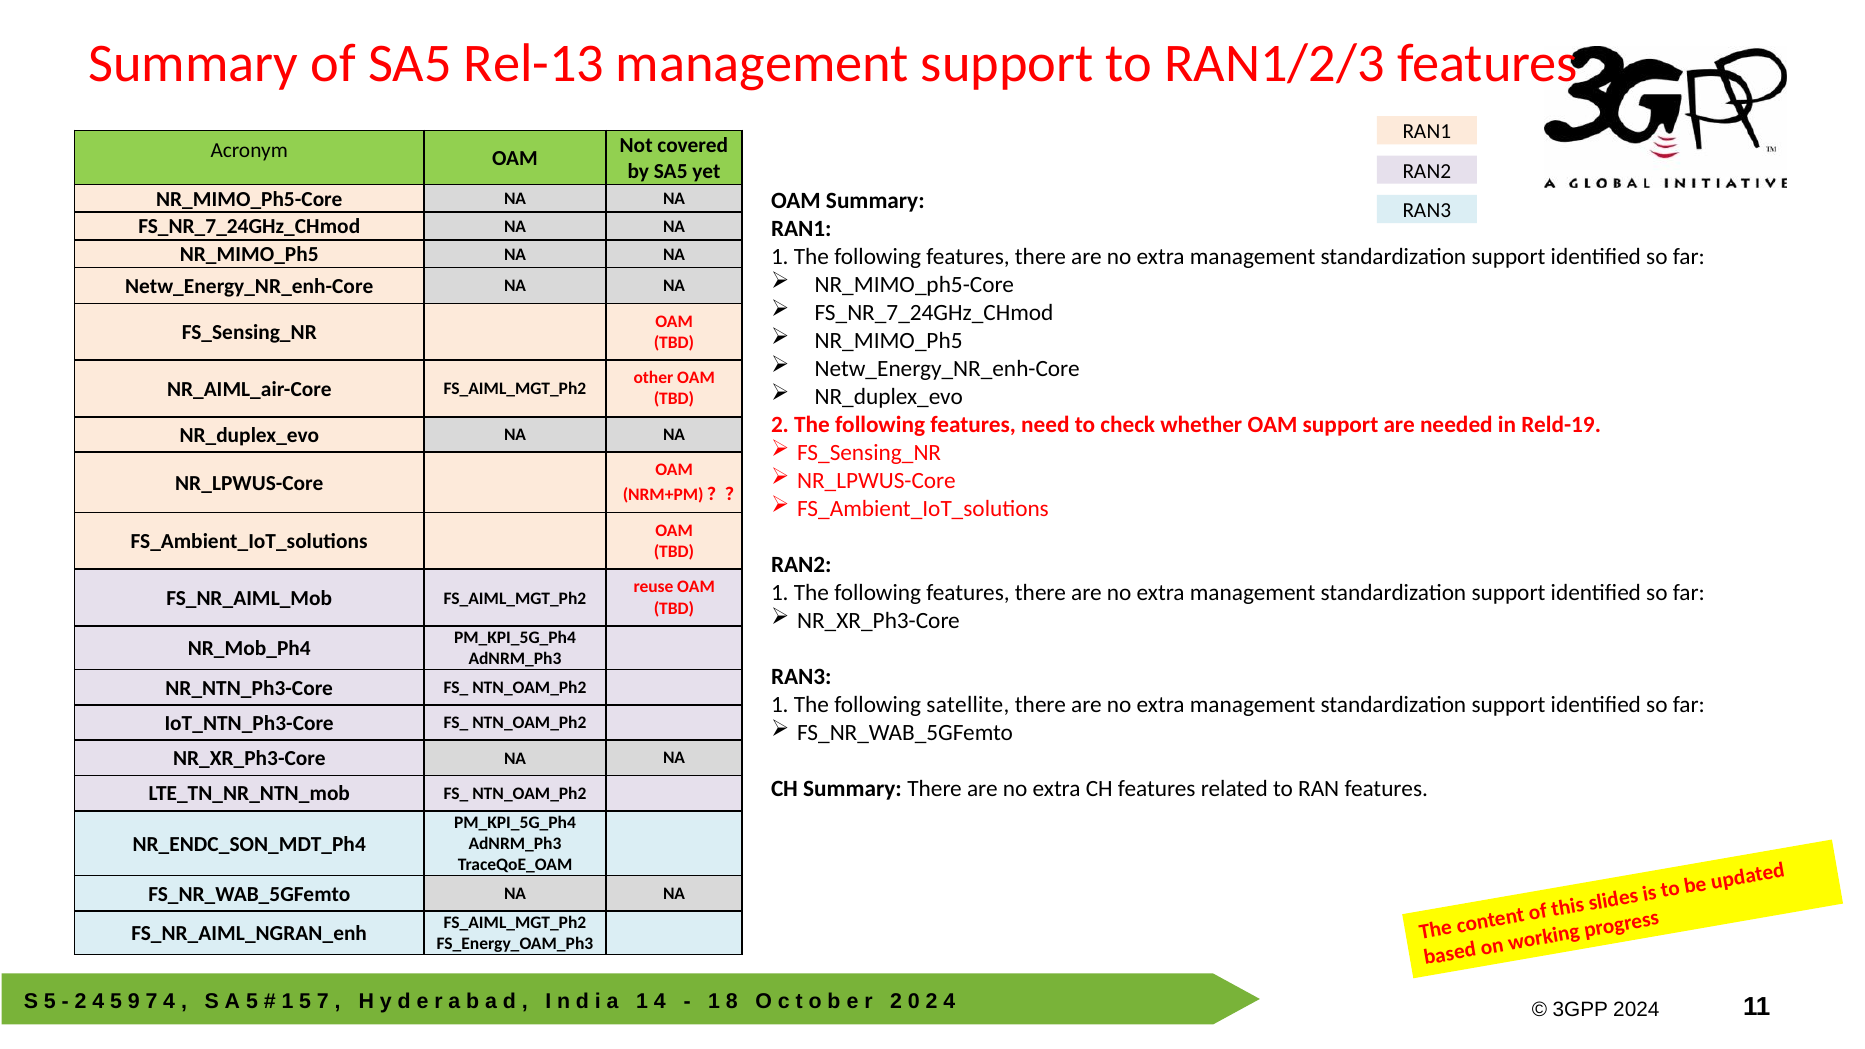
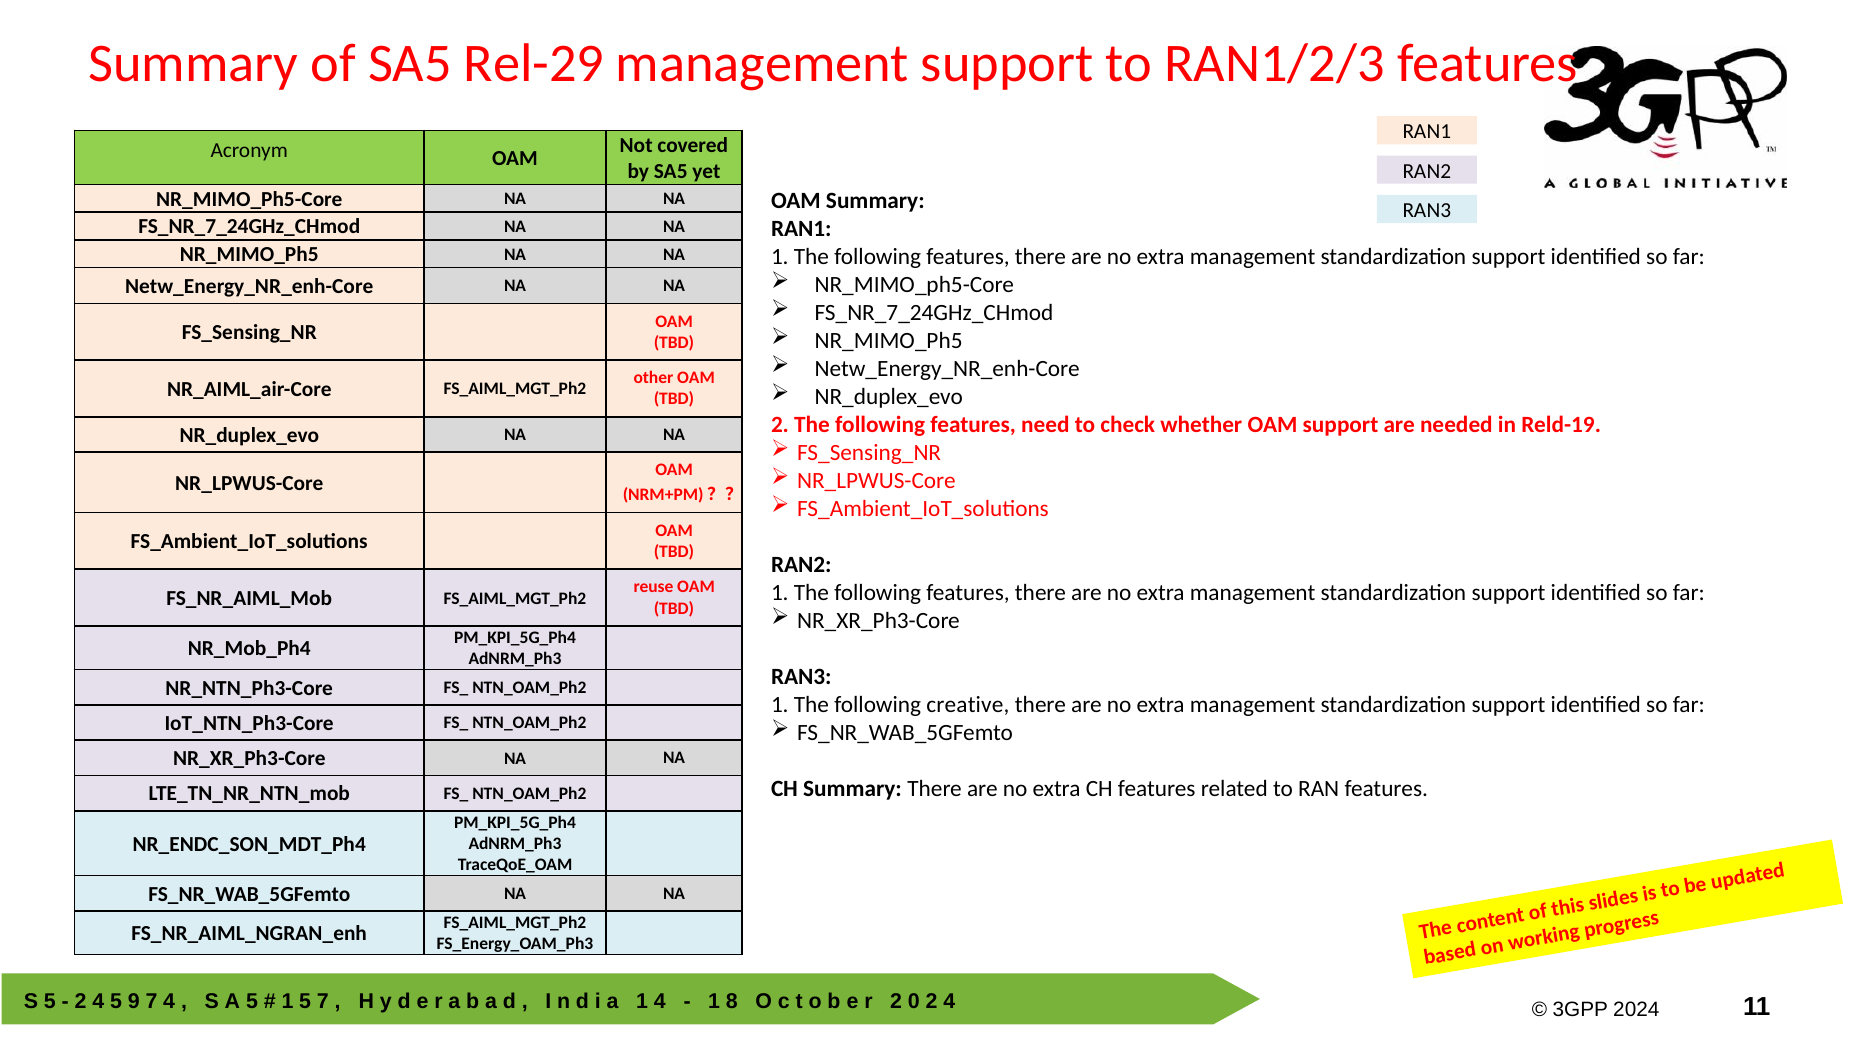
Rel-13: Rel-13 -> Rel-29
satellite: satellite -> creative
